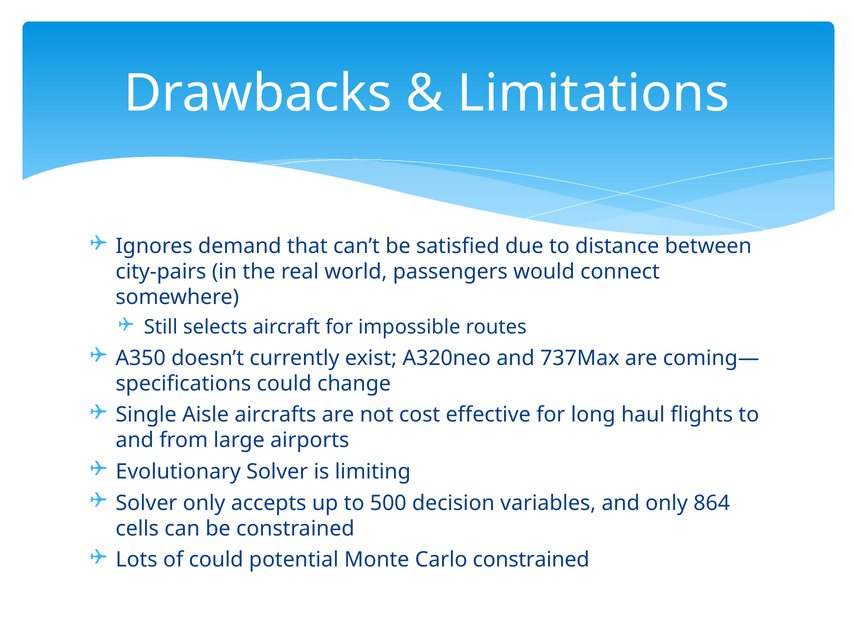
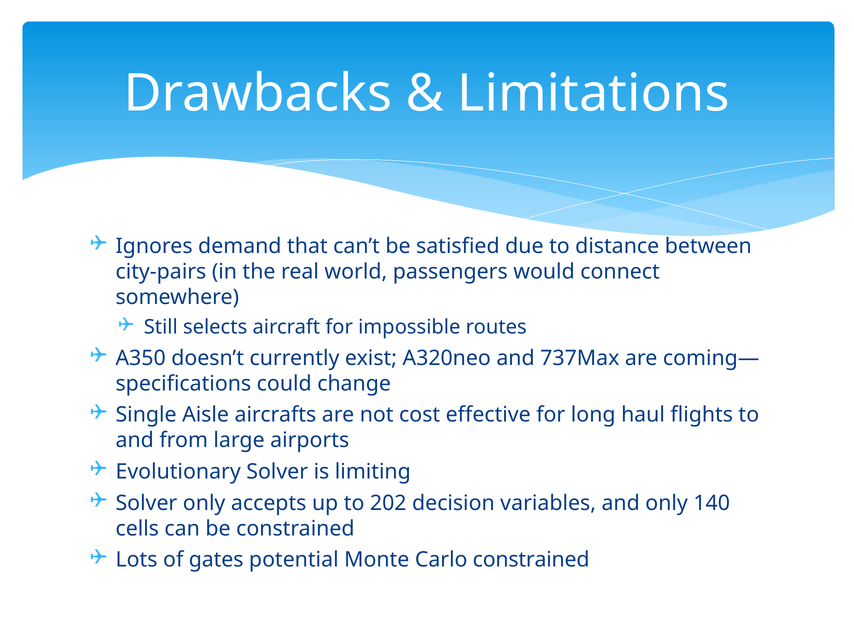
500: 500 -> 202
864: 864 -> 140
of could: could -> gates
